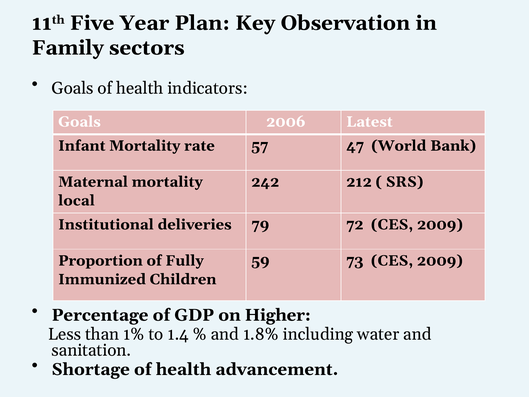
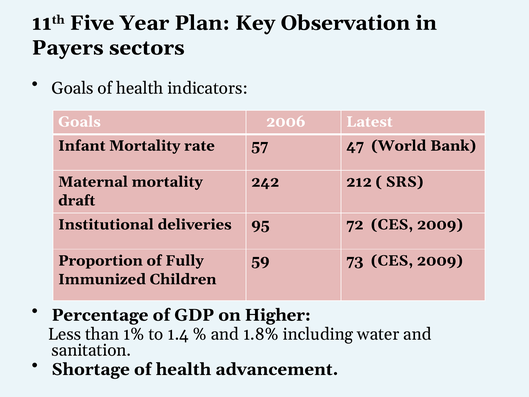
Family: Family -> Payers
local: local -> draft
79: 79 -> 95
